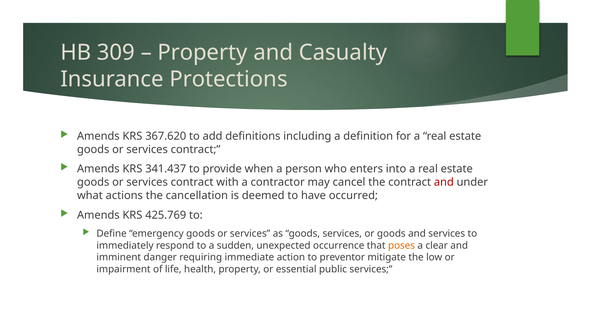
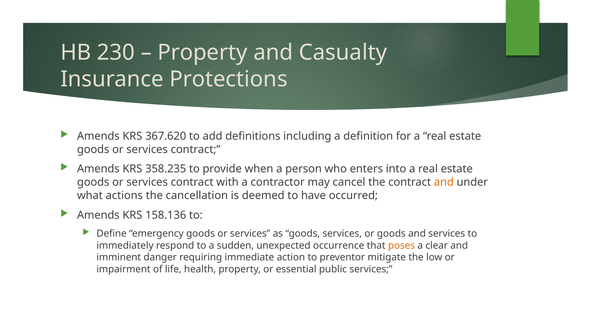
309: 309 -> 230
341.437: 341.437 -> 358.235
and at (444, 182) colour: red -> orange
425.769: 425.769 -> 158.136
